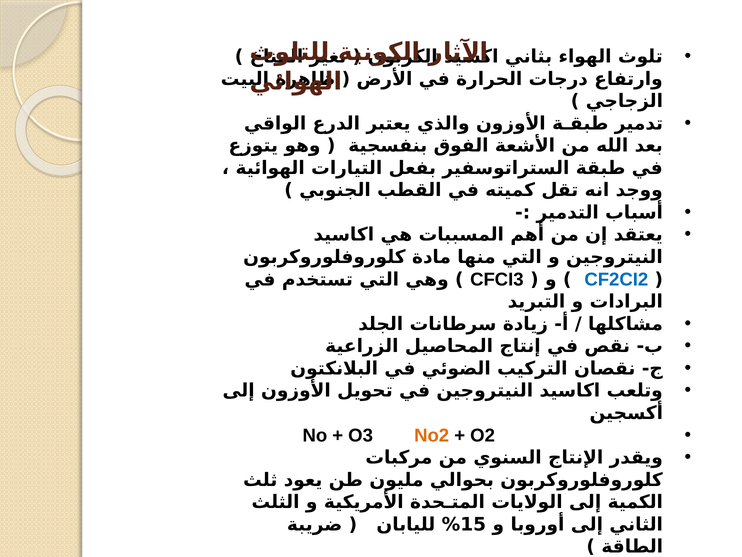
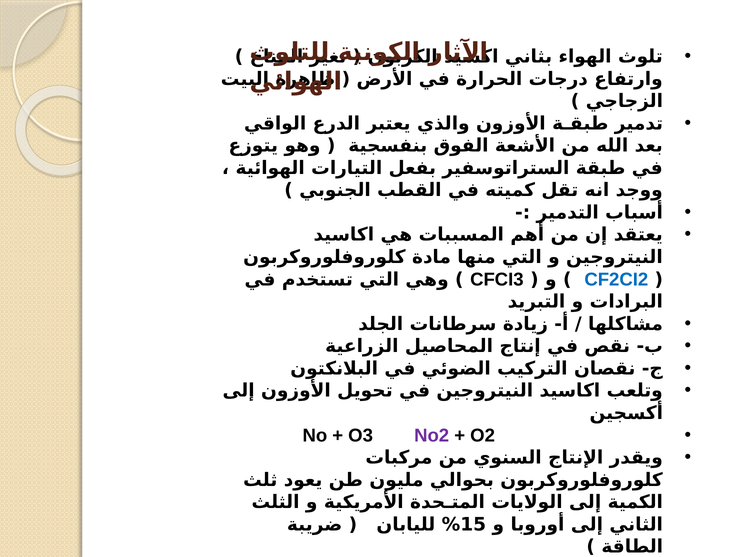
No2 colour: orange -> purple
